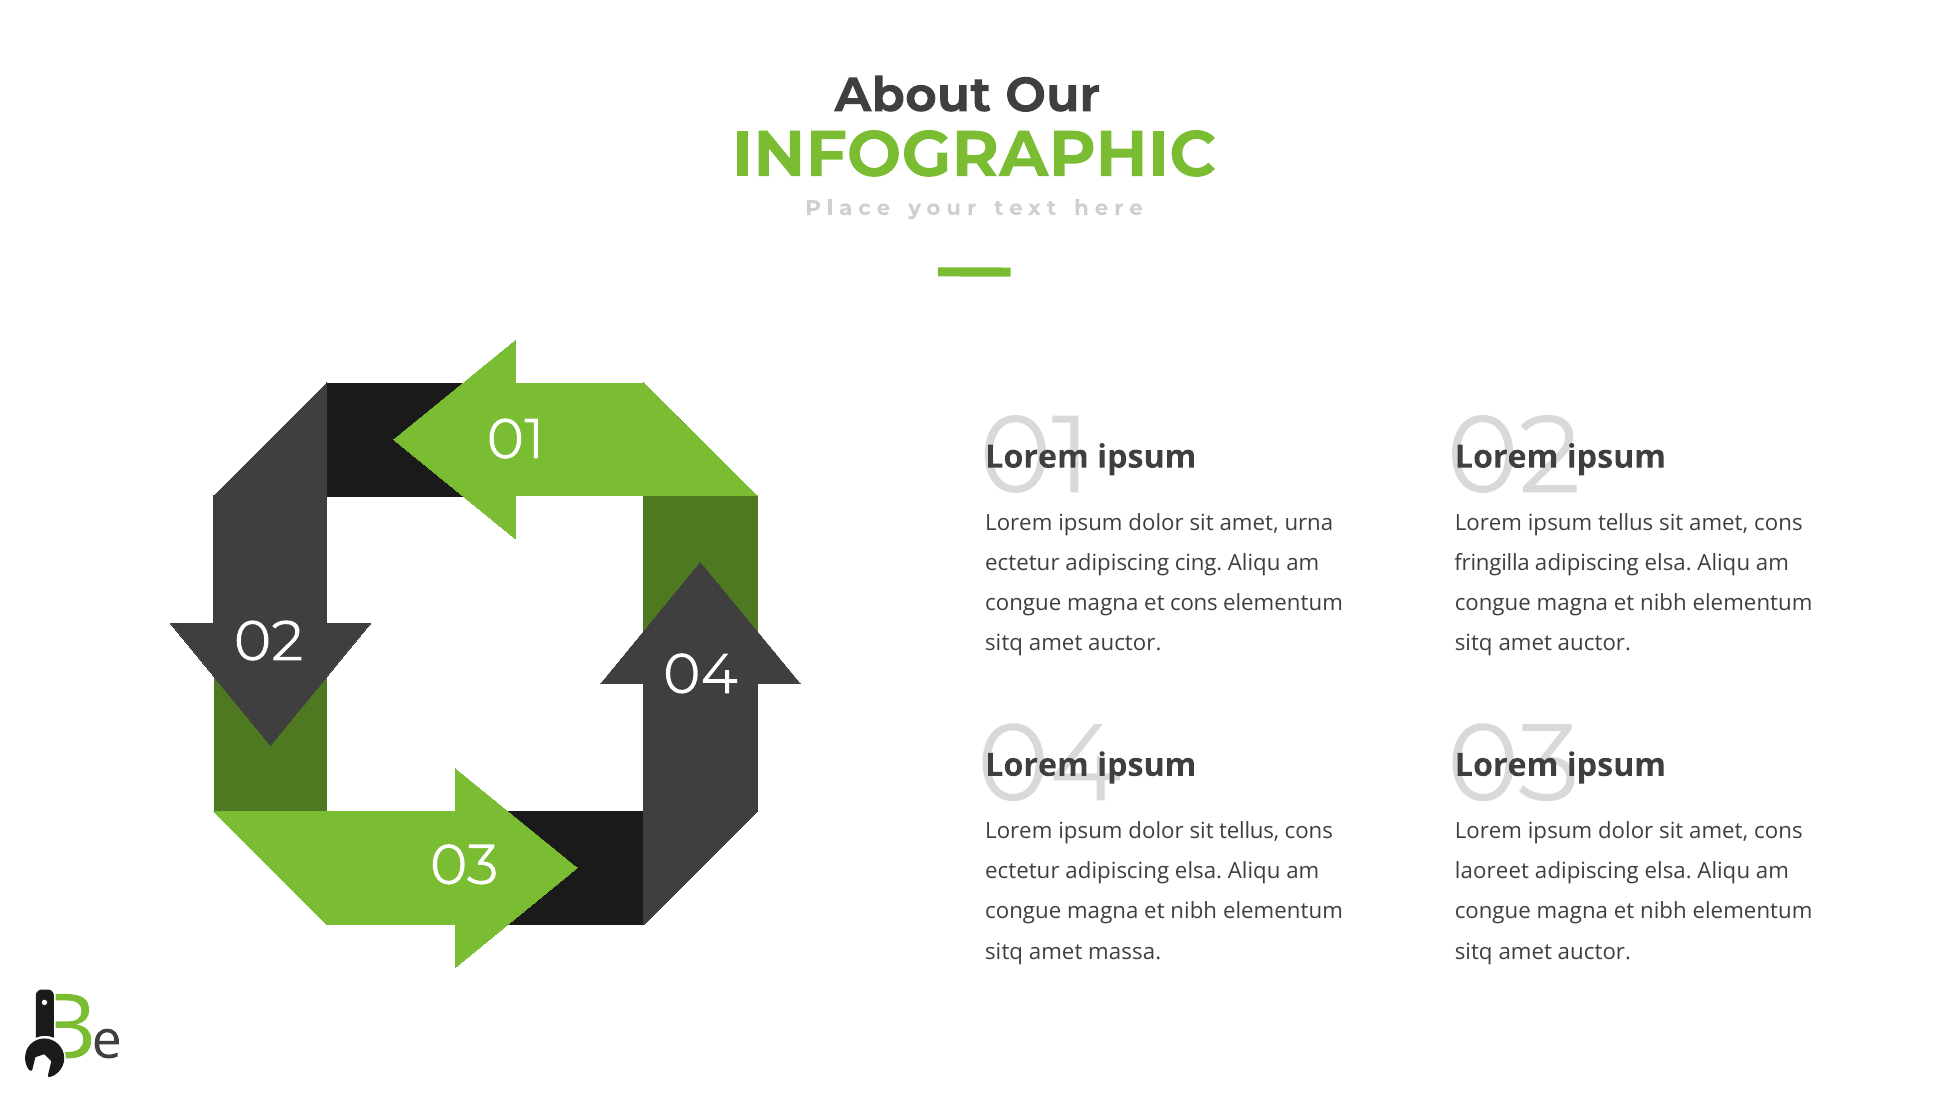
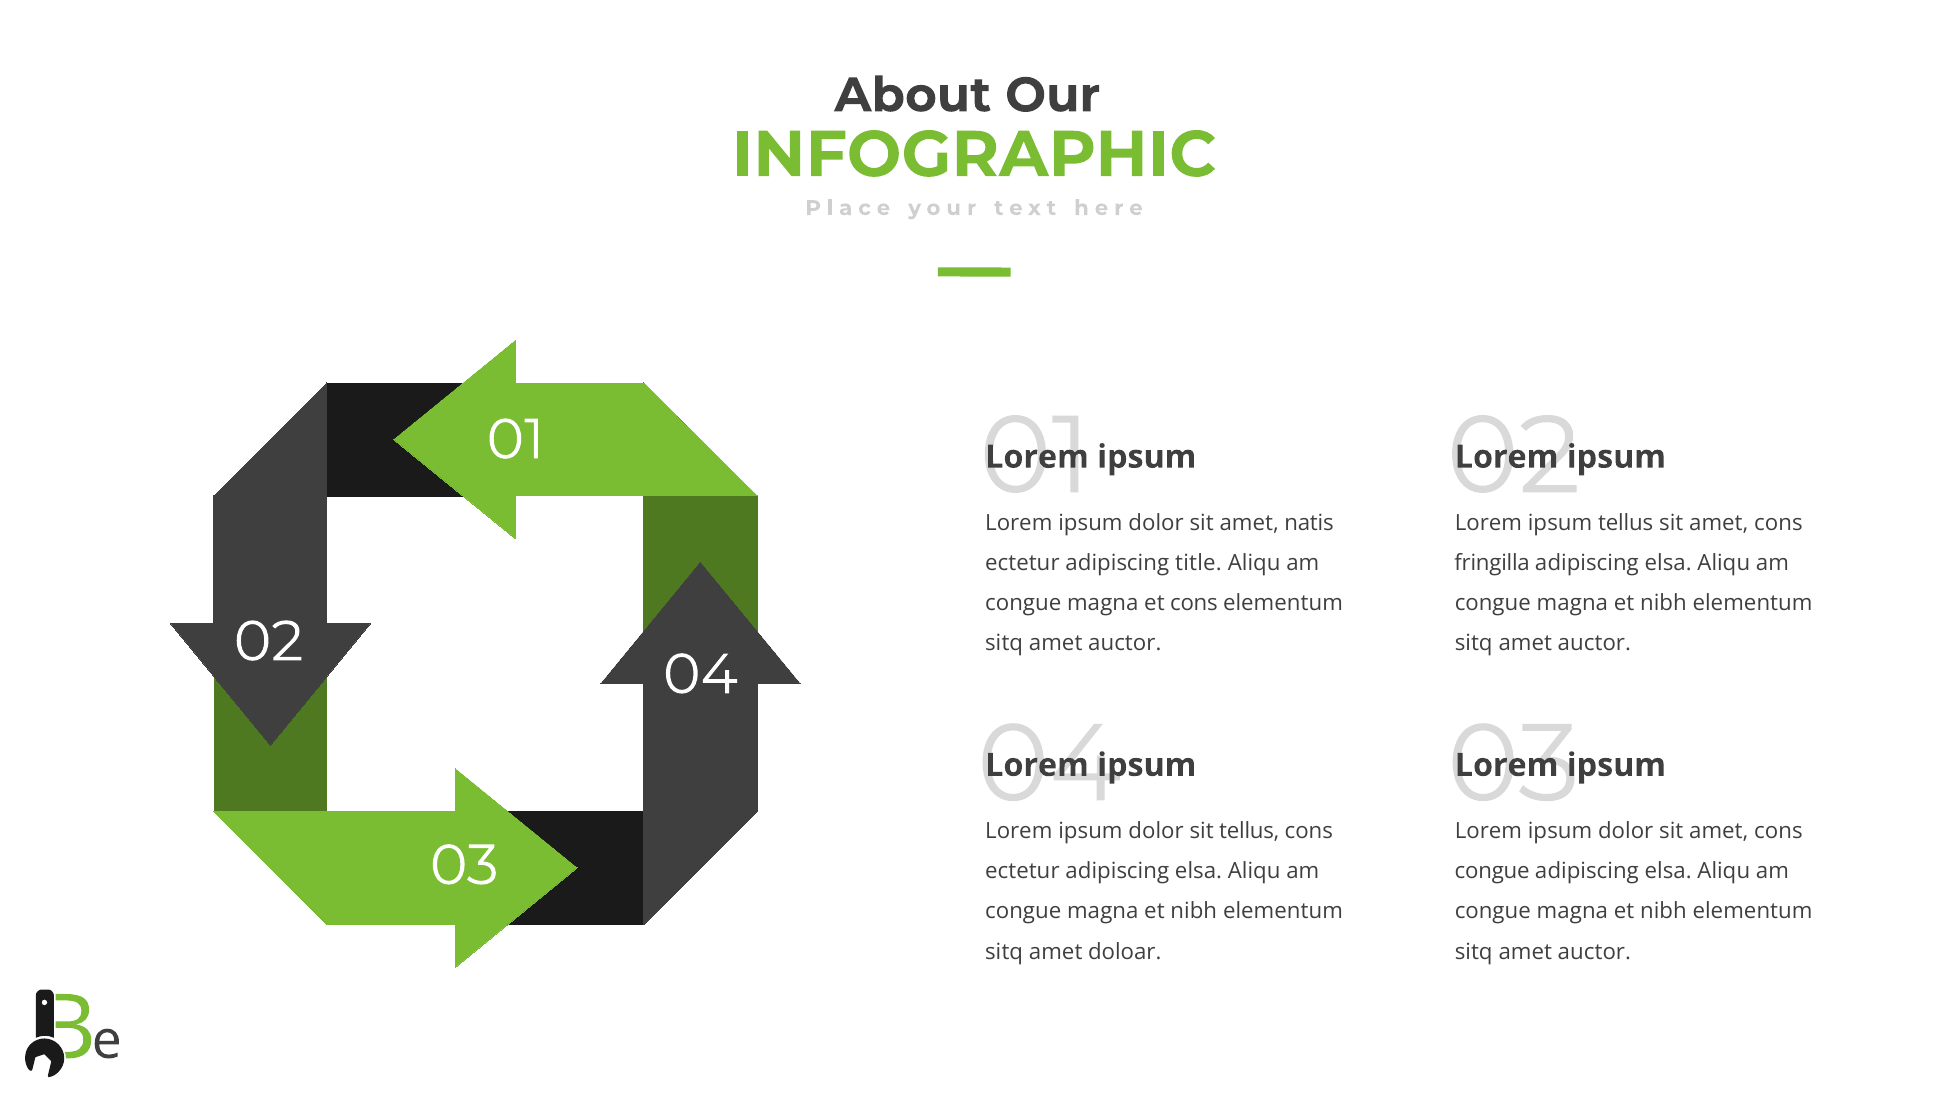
urna: urna -> natis
cing: cing -> title
laoreet at (1492, 871): laoreet -> congue
massa: massa -> doloar
